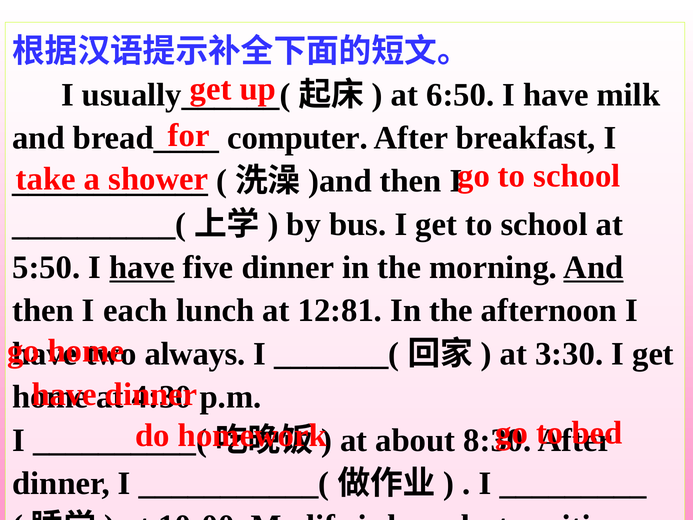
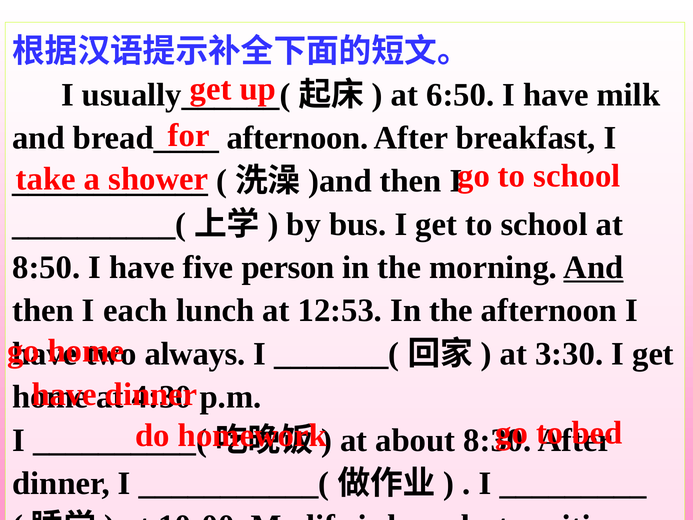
computer at (298, 138): computer -> afternoon
5:50: 5:50 -> 8:50
have at (142, 267) underline: present -> none
five dinner: dinner -> person
12:81: 12:81 -> 12:53
